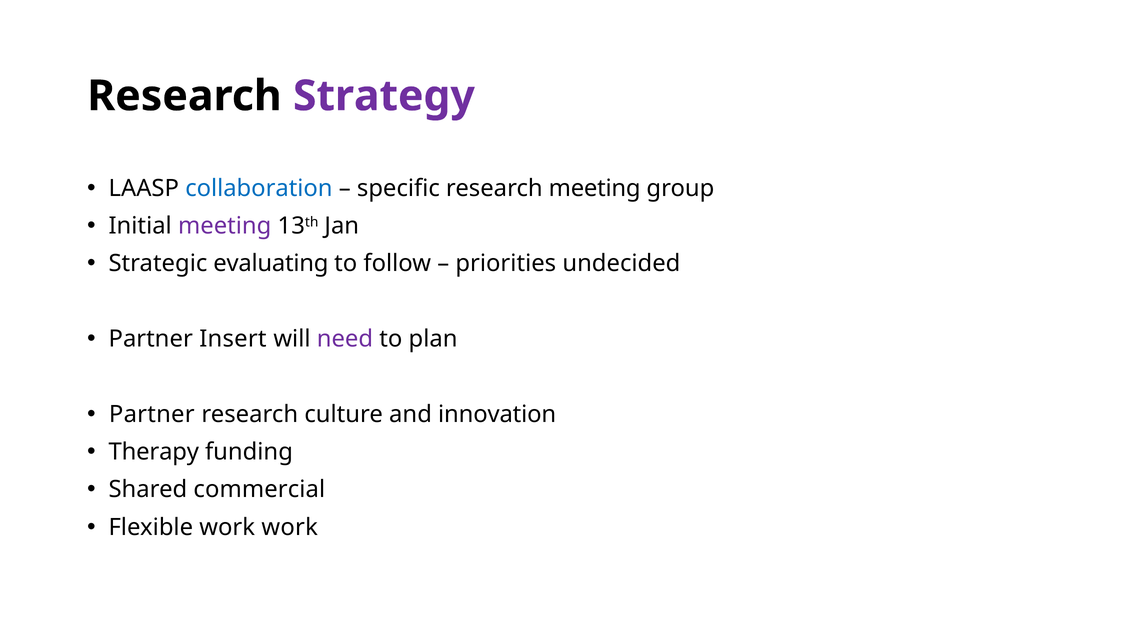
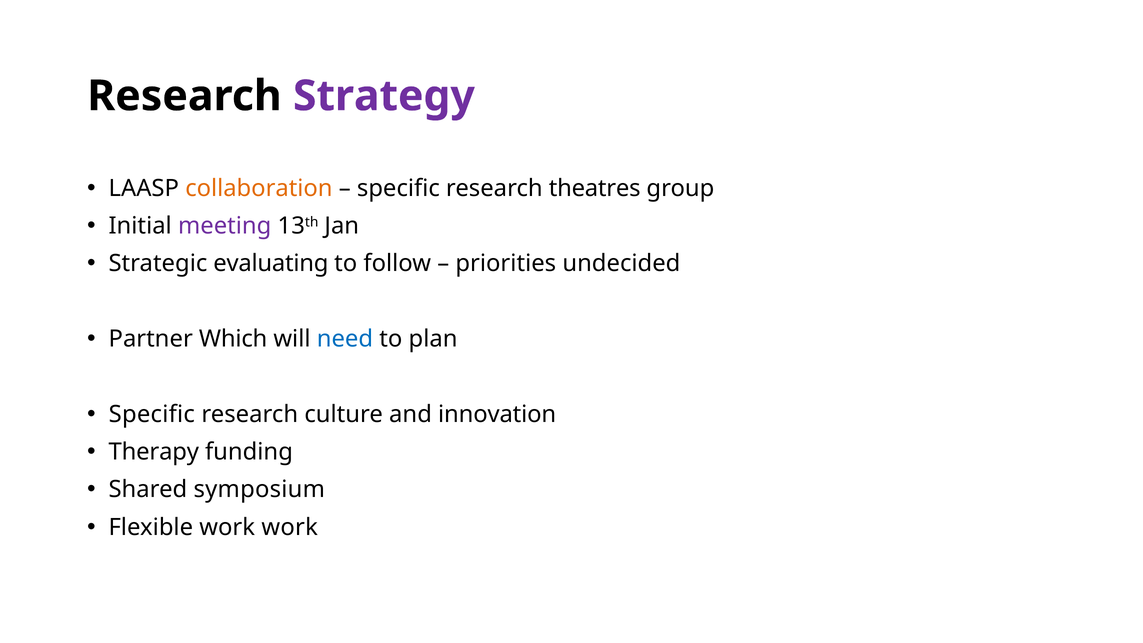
collaboration colour: blue -> orange
research meeting: meeting -> theatres
Insert: Insert -> Which
need colour: purple -> blue
Partner at (152, 414): Partner -> Specific
commercial: commercial -> symposium
